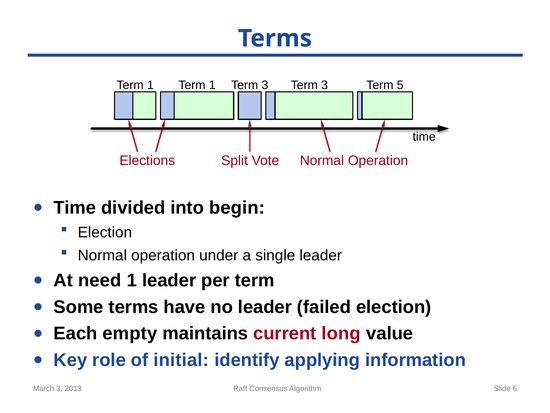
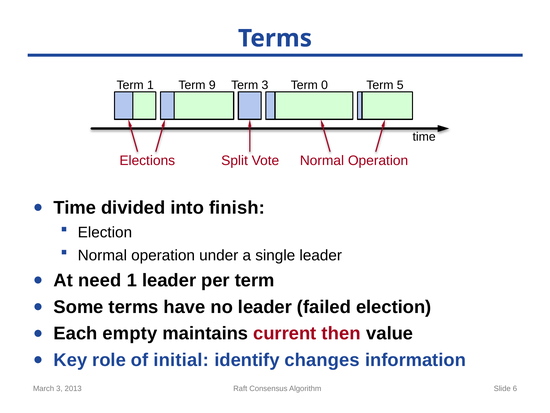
1 Term 1: 1 -> 9
3 Term 3: 3 -> 0
begin: begin -> finish
long: long -> then
applying: applying -> changes
